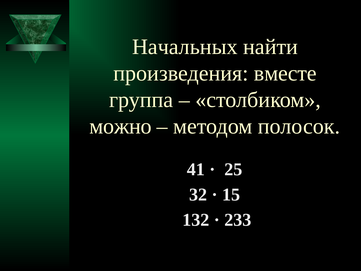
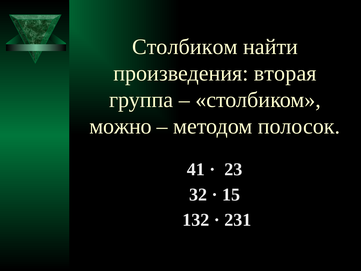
Начальных at (185, 47): Начальных -> Столбиком
вместе: вместе -> вторая
25: 25 -> 23
233: 233 -> 231
